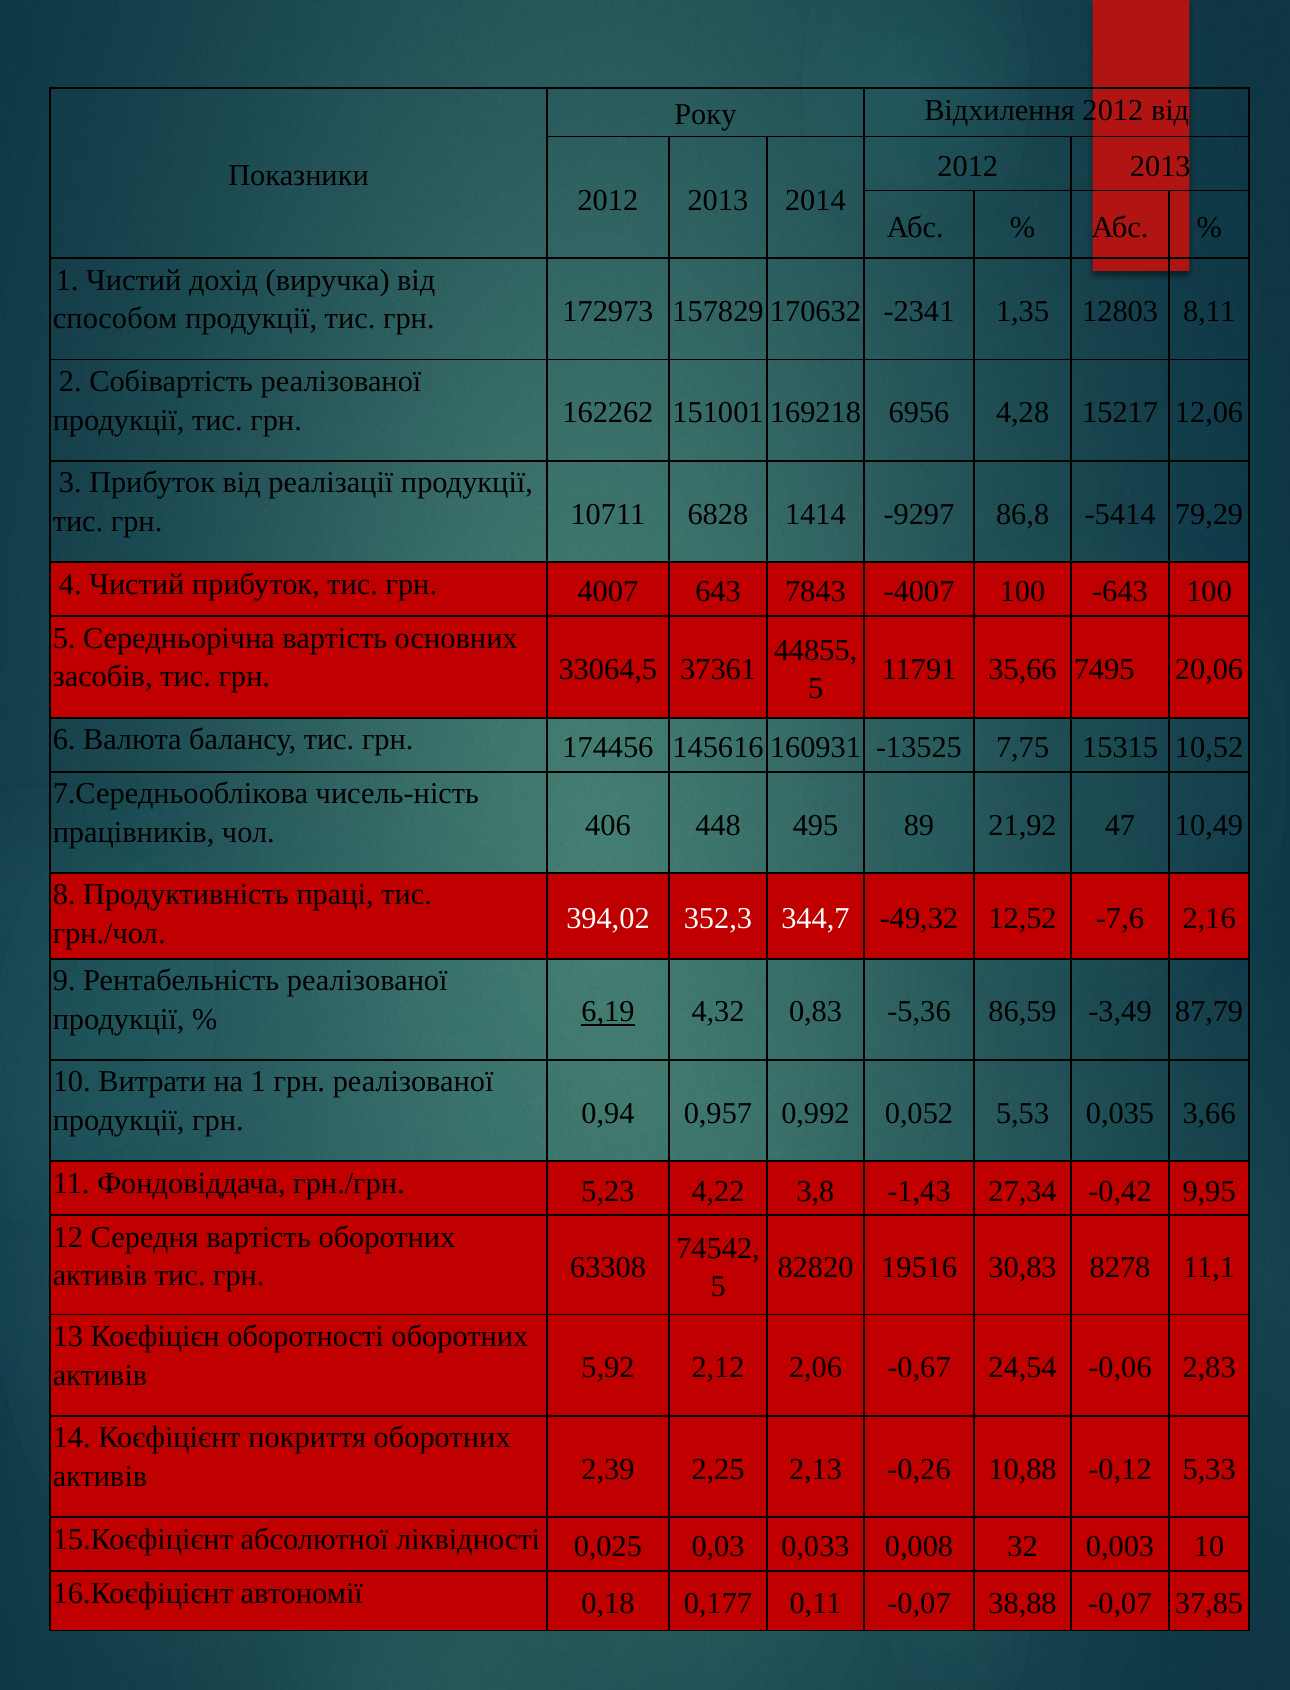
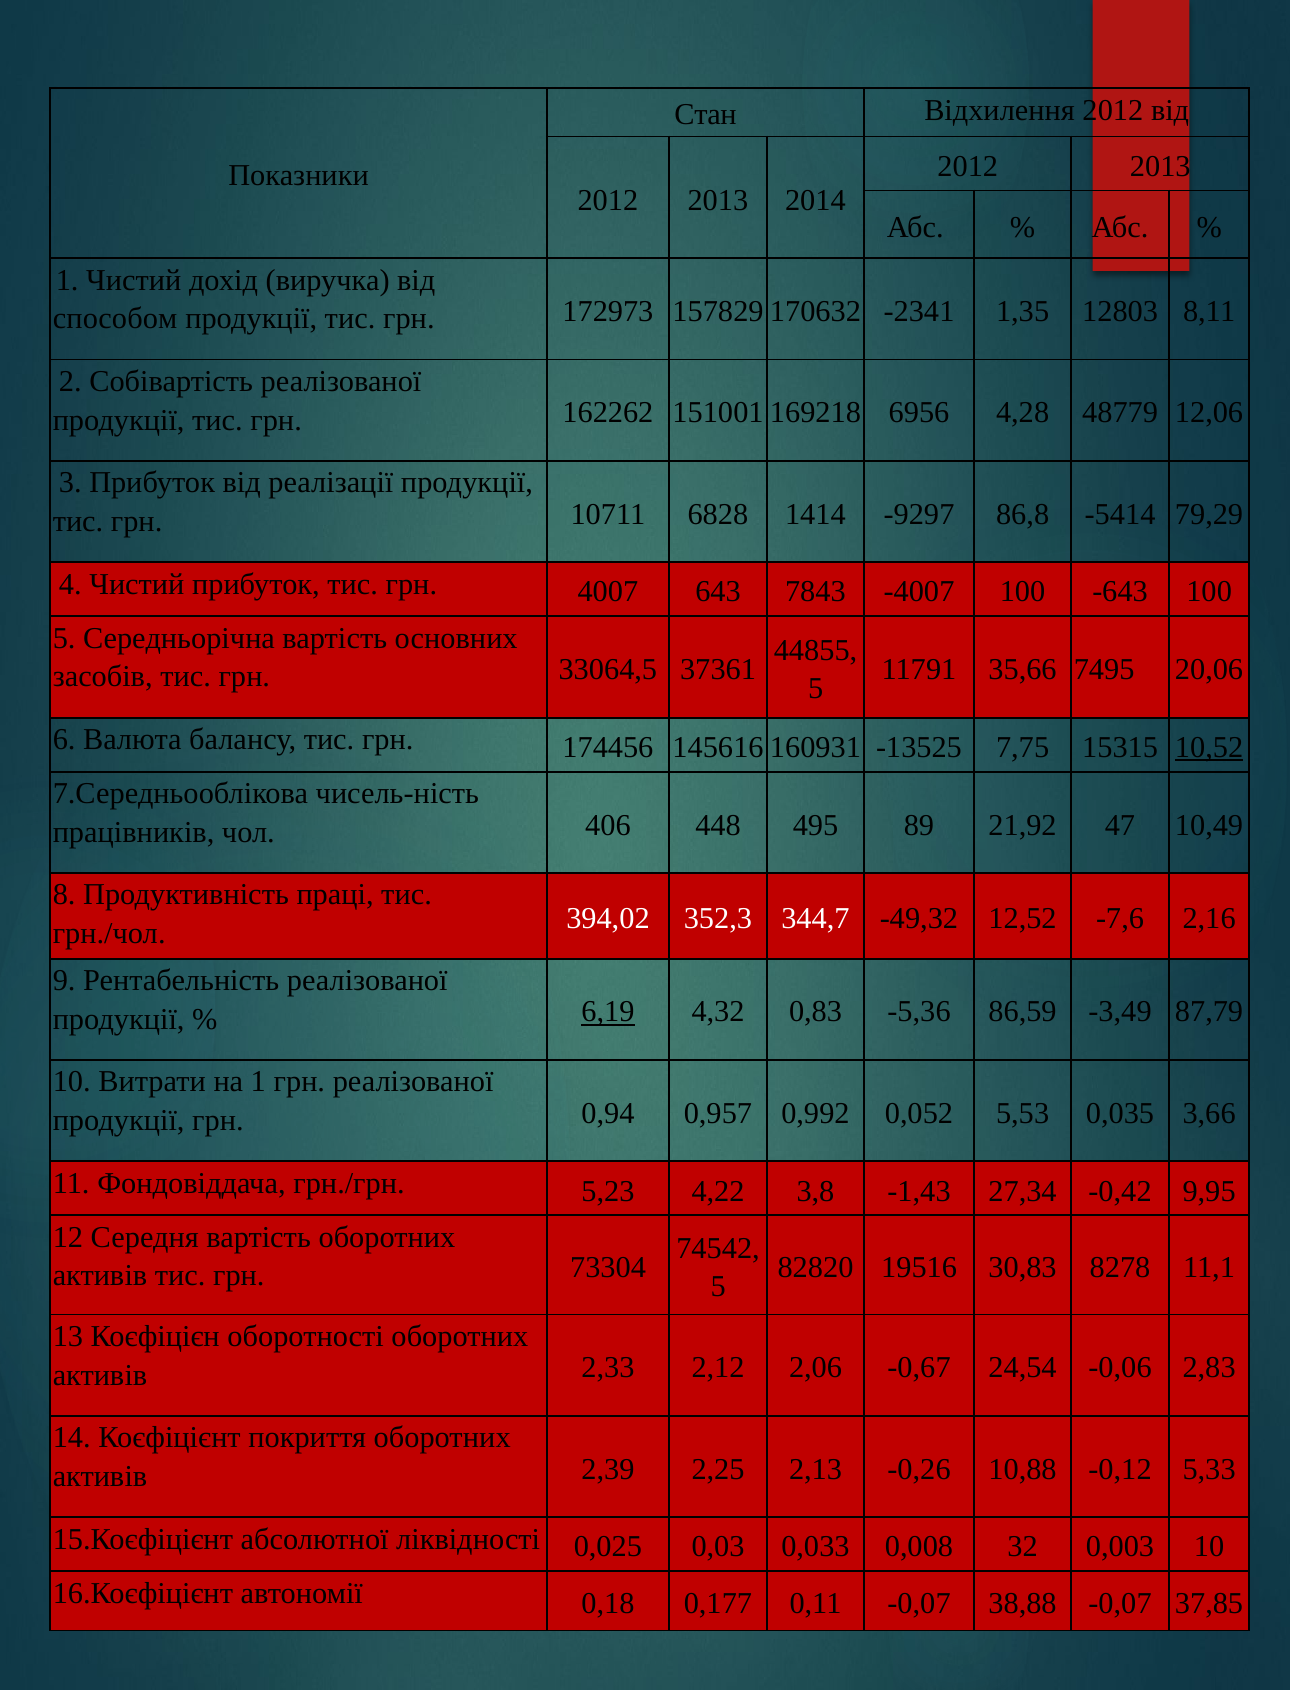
Року: Року -> Стан
15217: 15217 -> 48779
10,52 underline: none -> present
63308: 63308 -> 73304
5,92: 5,92 -> 2,33
